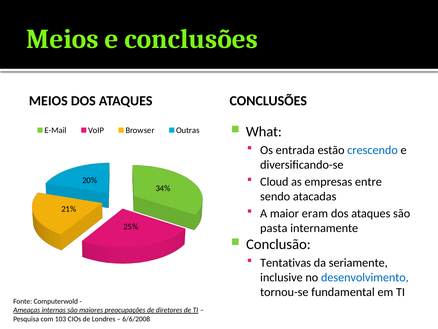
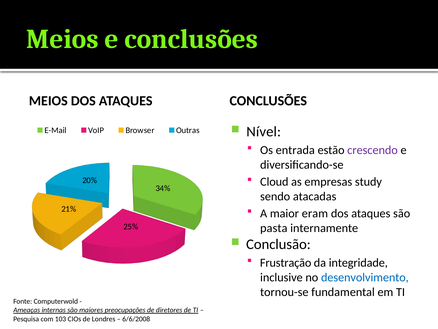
What: What -> Nível
crescendo colour: blue -> purple
entre: entre -> study
Tentativas: Tentativas -> Frustração
seriamente: seriamente -> integridade
